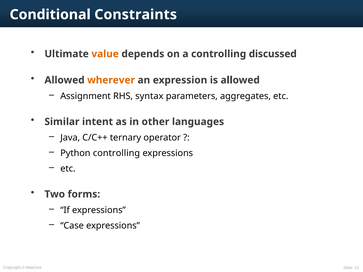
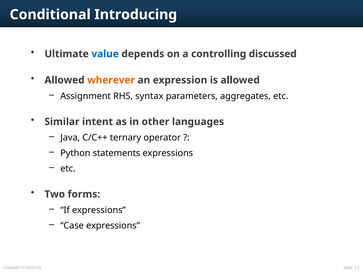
Constraints: Constraints -> Introducing
value colour: orange -> blue
Python controlling: controlling -> statements
